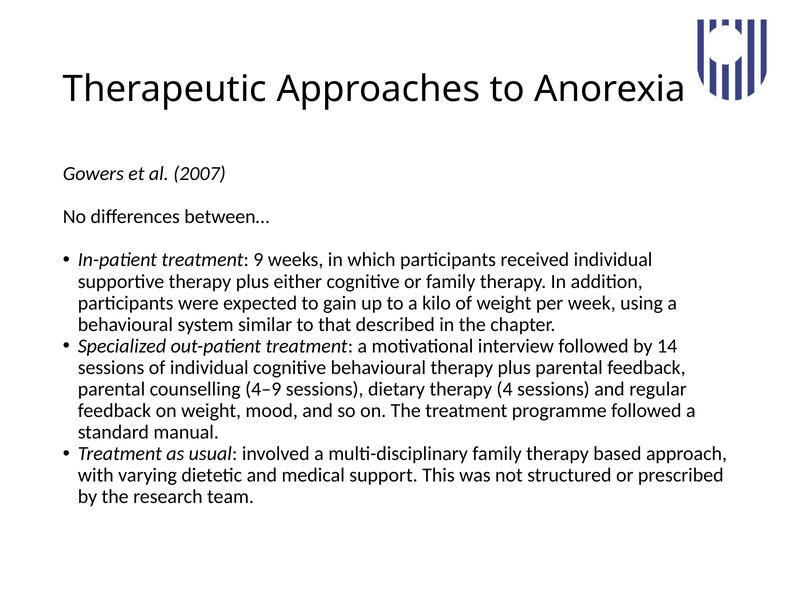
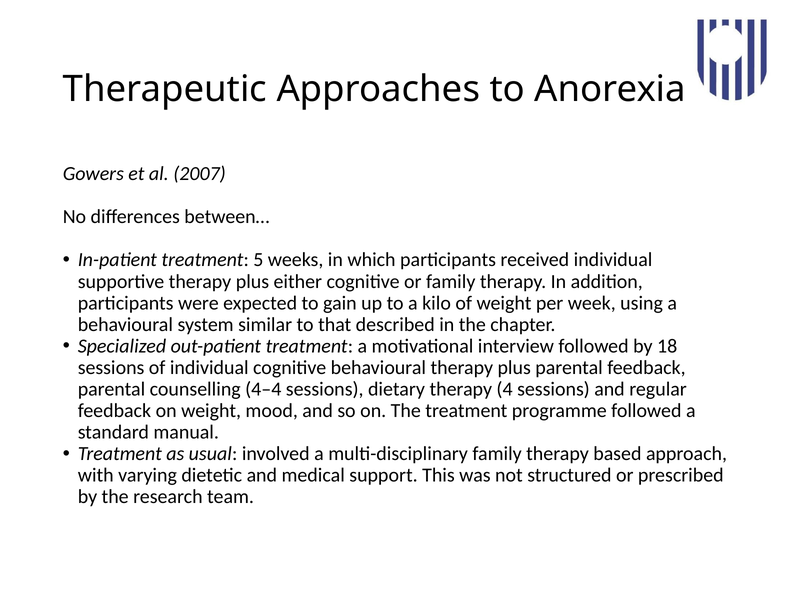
9: 9 -> 5
14: 14 -> 18
4–9: 4–9 -> 4–4
